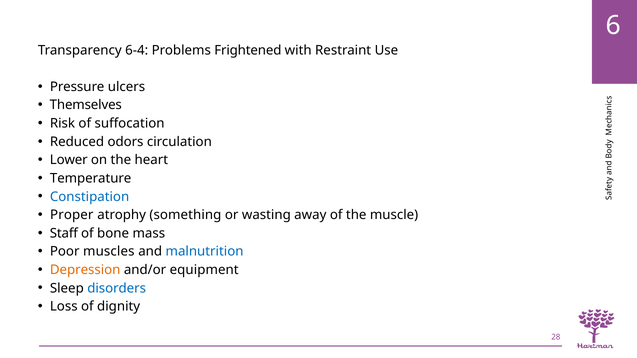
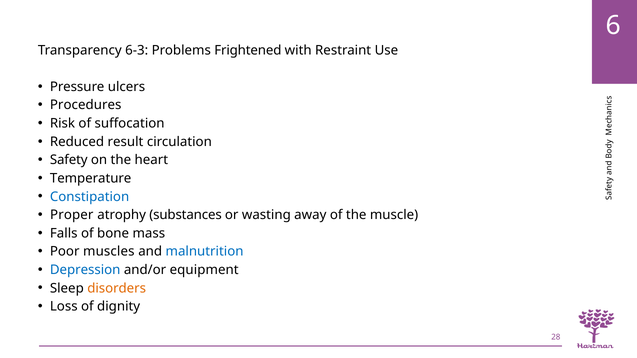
6-4: 6-4 -> 6-3
Themselves: Themselves -> Procedures
odors: odors -> result
Lower: Lower -> Safety
something: something -> substances
Staff: Staff -> Falls
Depression colour: orange -> blue
disorders colour: blue -> orange
